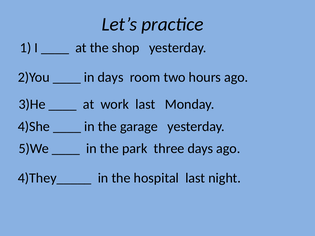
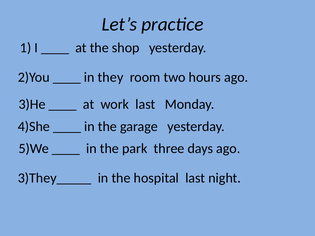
in days: days -> they
4)They_____: 4)They_____ -> 3)They_____
